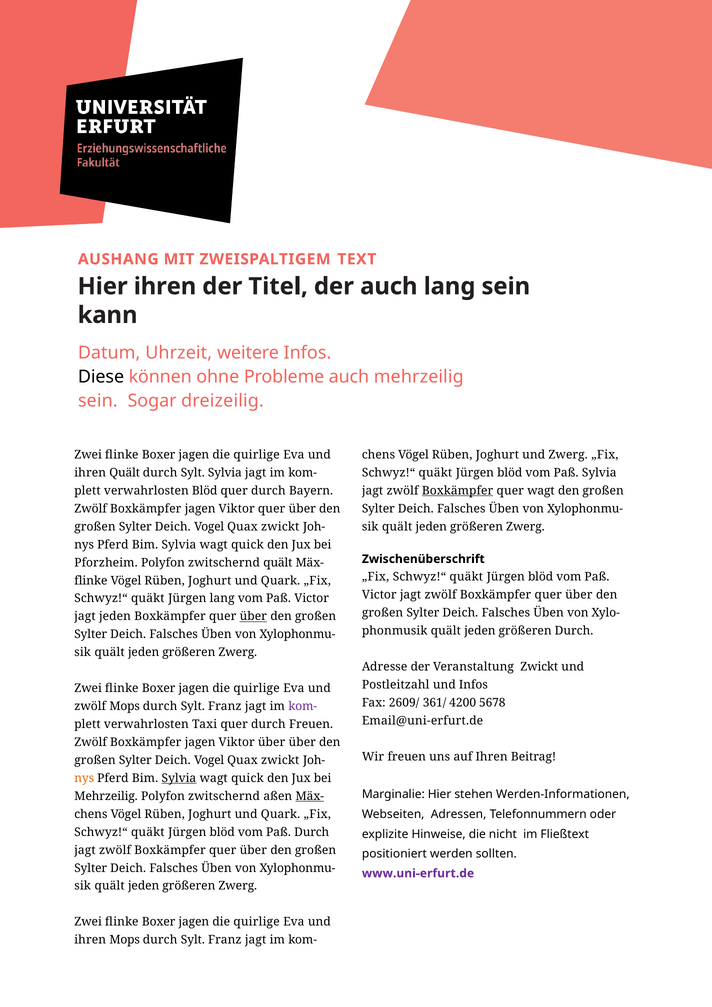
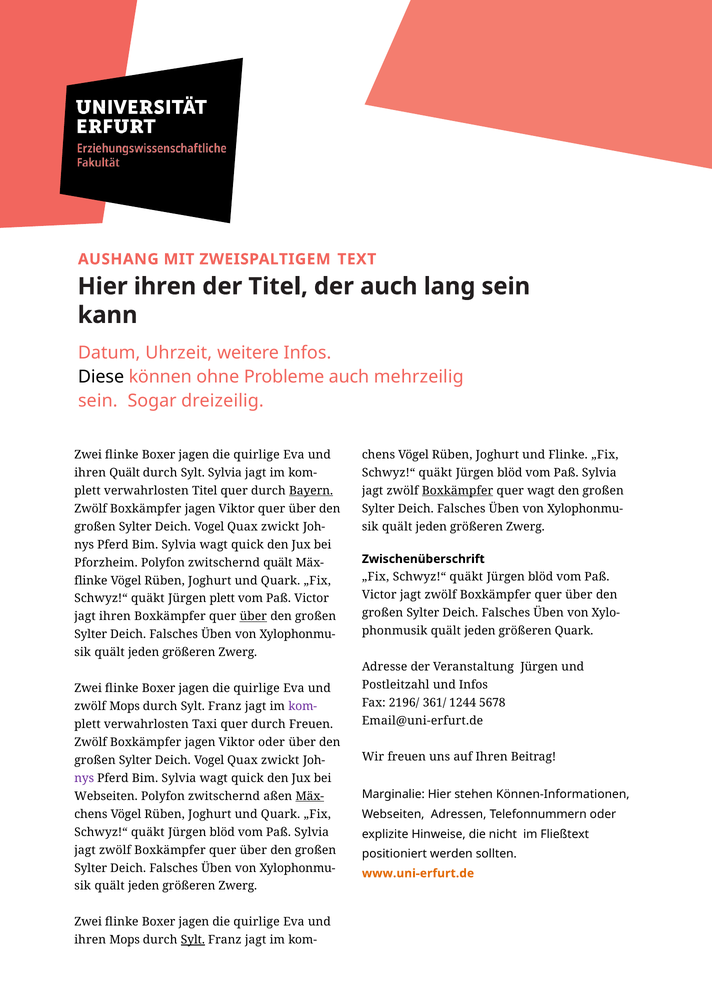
und Zwerg: Zwerg -> Flinke
verwahrlosten Blöd: Blöd -> Titel
Bayern underline: none -> present
Jürgen lang: lang -> plett
jagt jeden: jeden -> ihren
größeren Durch: Durch -> Quark
Veranstaltung Zwickt: Zwickt -> Jürgen
2609/: 2609/ -> 2196/
4200: 4200 -> 1244
Viktor über: über -> oder
nys at (84, 779) colour: orange -> purple
Sylvia at (179, 779) underline: present -> none
Werden-Informationen: Werden-Informationen -> Können-Informationen
Mehrzeilig at (106, 797): Mehrzeilig -> Webseiten
Durch at (312, 833): Durch -> Sylvia
www.uni-erfurt.de colour: purple -> orange
Sylt at (193, 940) underline: none -> present
